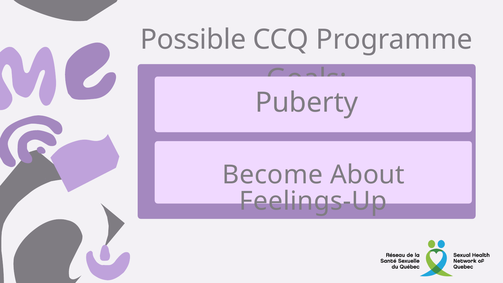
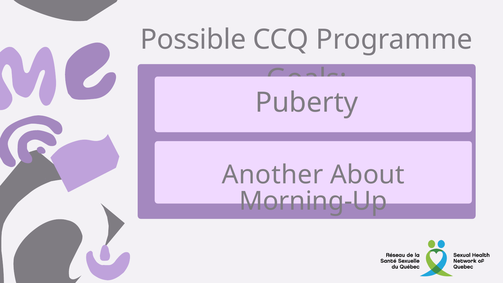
Become: Become -> Another
Feelings-Up: Feelings-Up -> Morning-Up
